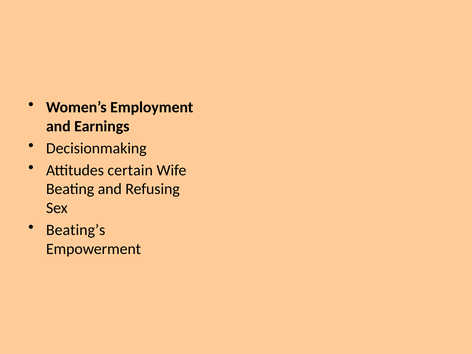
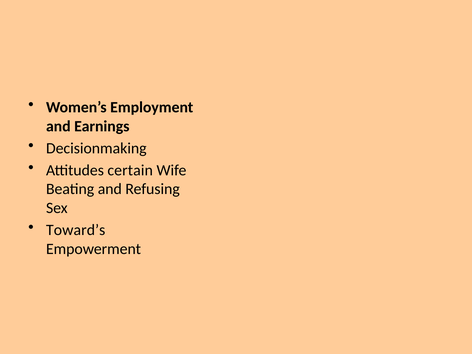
Beating’s: Beating’s -> Toward’s
